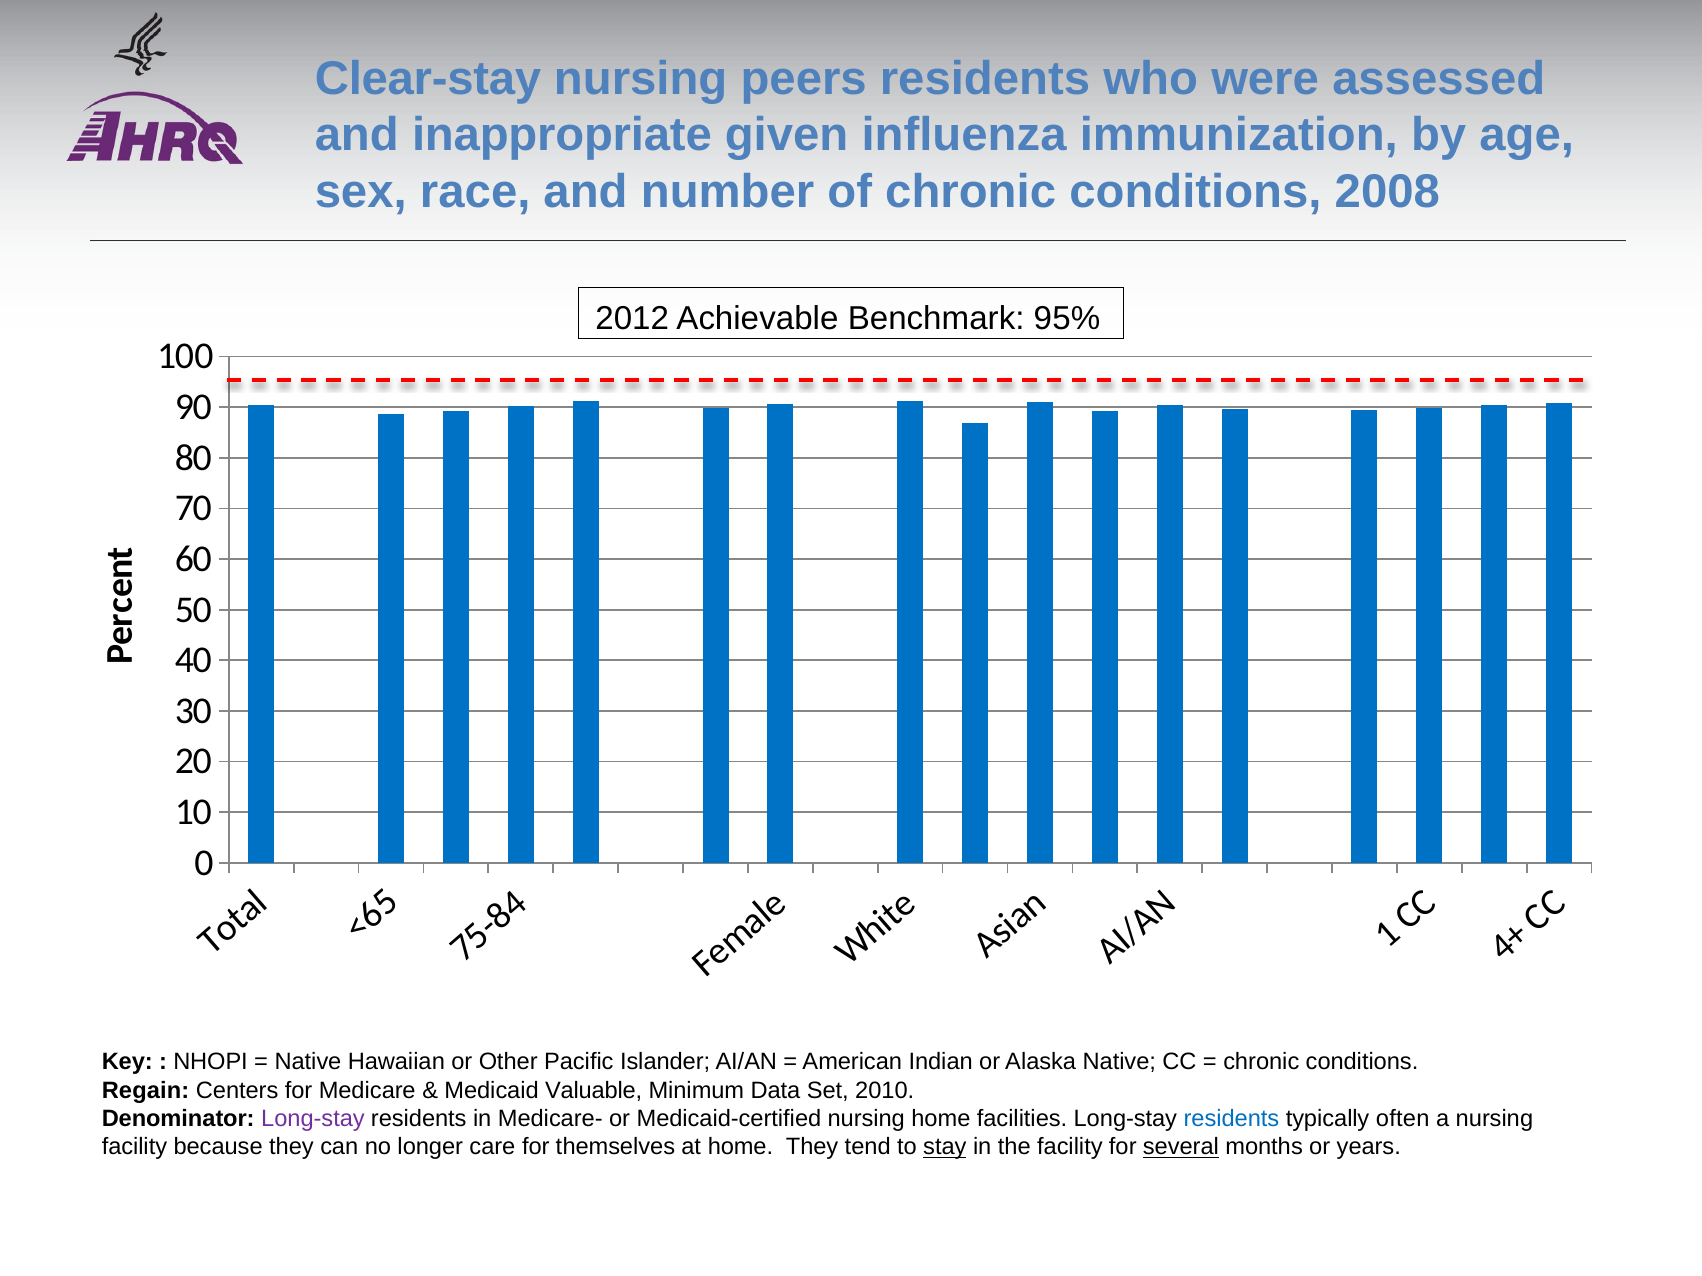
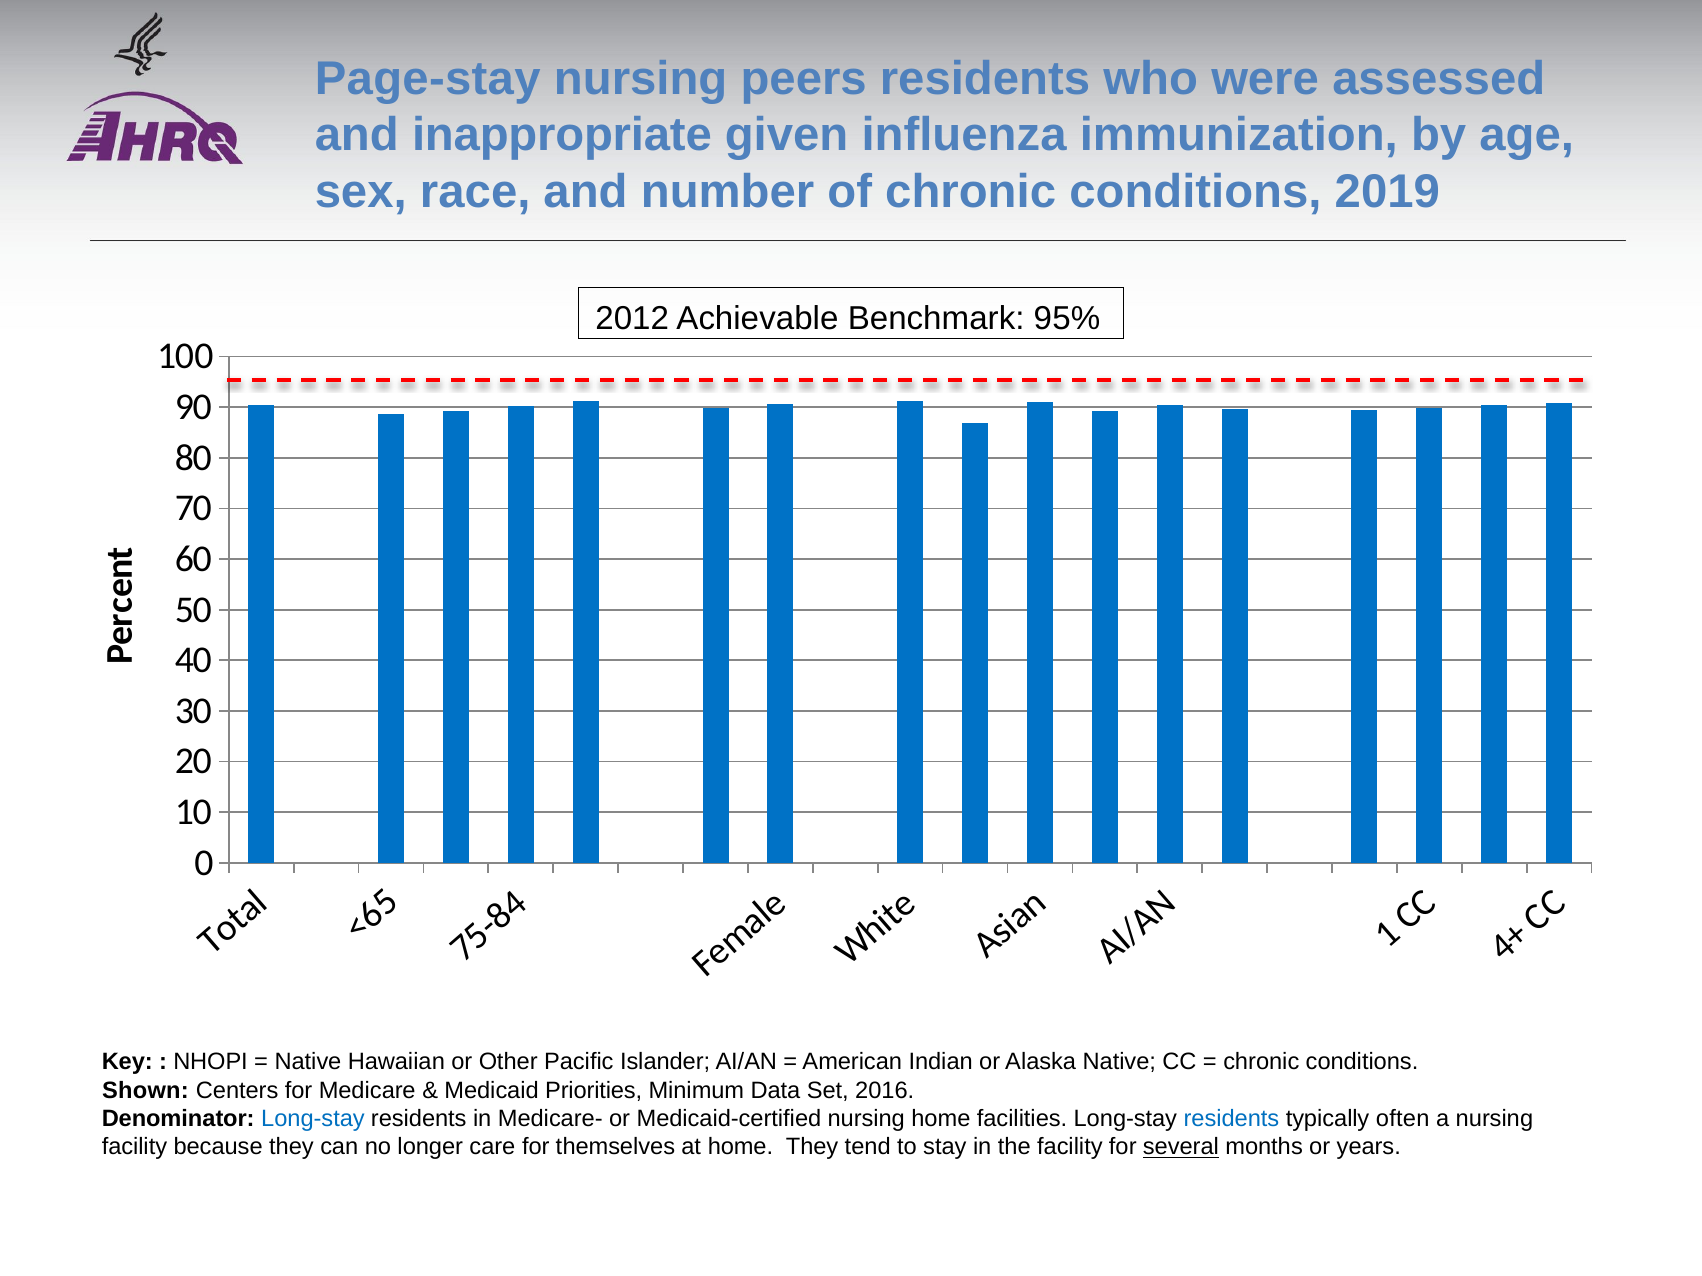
Clear-stay: Clear-stay -> Page-stay
2008: 2008 -> 2019
Regain: Regain -> Shown
Valuable: Valuable -> Priorities
2010: 2010 -> 2016
Long-stay at (313, 1119) colour: purple -> blue
stay underline: present -> none
